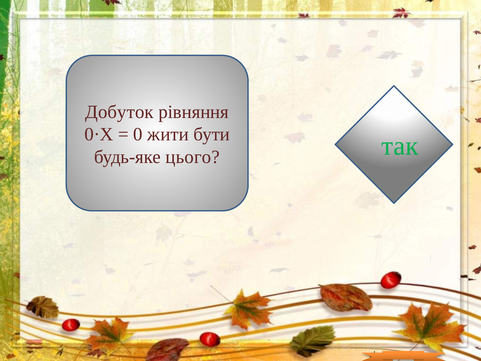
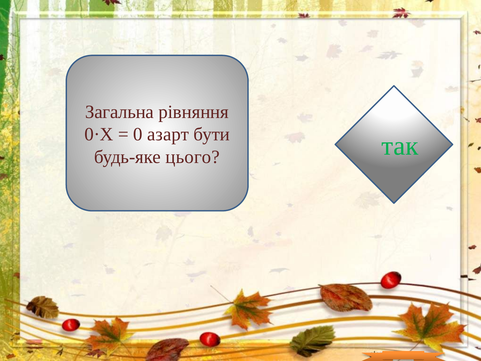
Добуток: Добуток -> Загальна
жити: жити -> азарт
